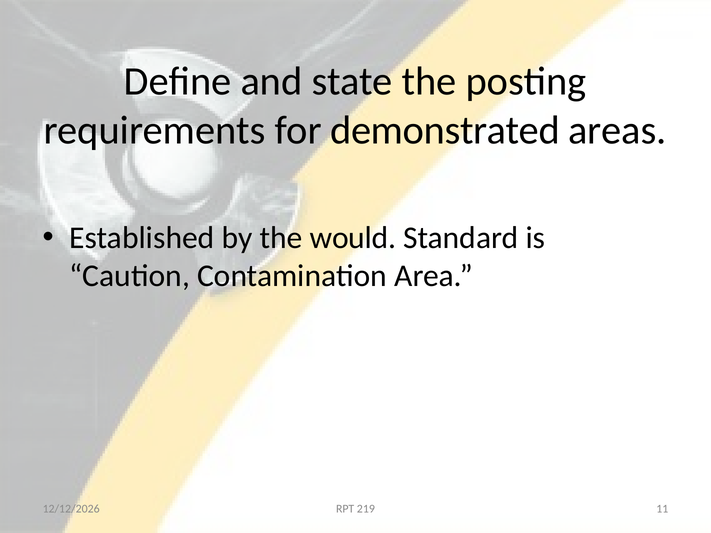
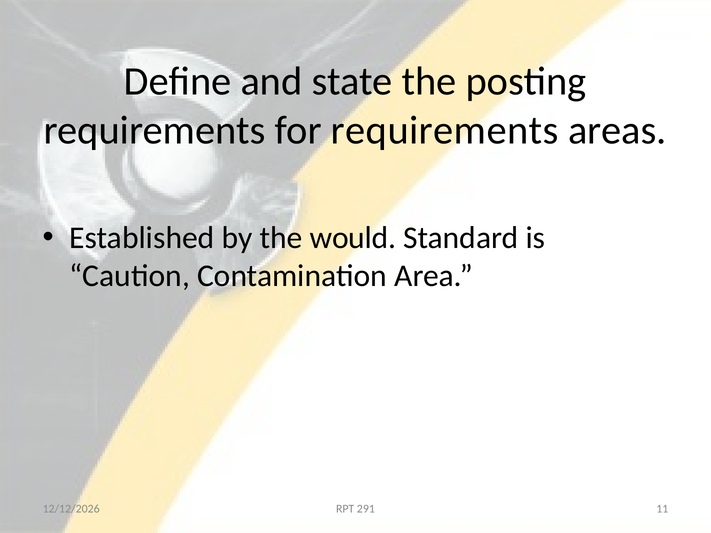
for demonstrated: demonstrated -> requirements
219: 219 -> 291
